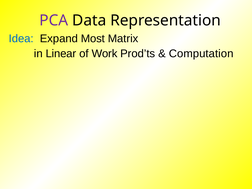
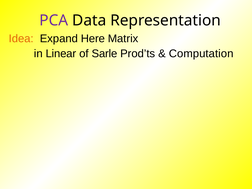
Idea colour: blue -> orange
Most: Most -> Here
Work: Work -> Sarle
